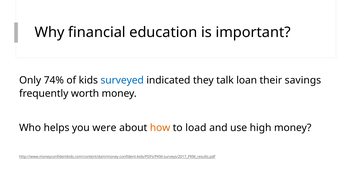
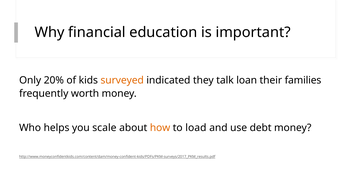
74%: 74% -> 20%
surveyed colour: blue -> orange
savings: savings -> families
were: were -> scale
high: high -> debt
